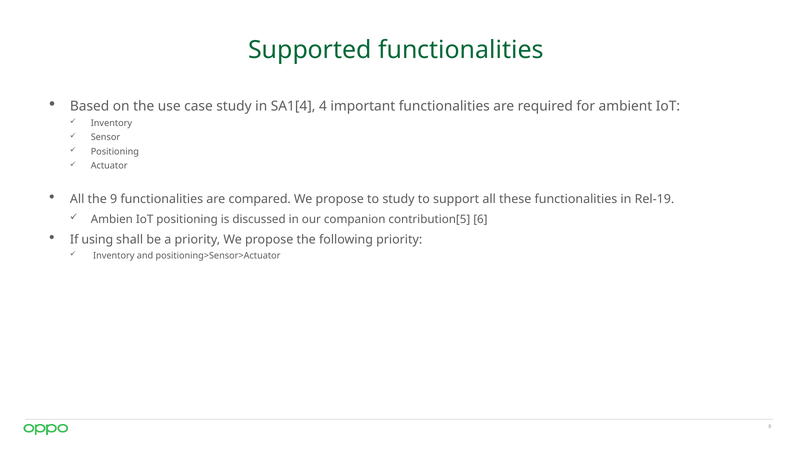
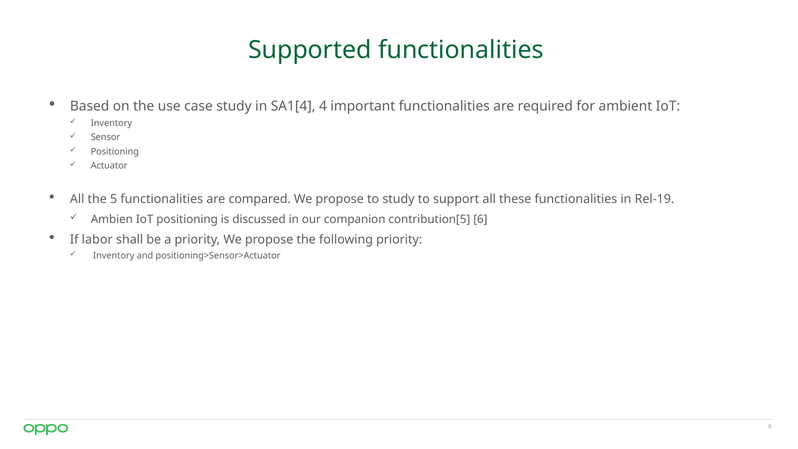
9: 9 -> 5
using: using -> labor
